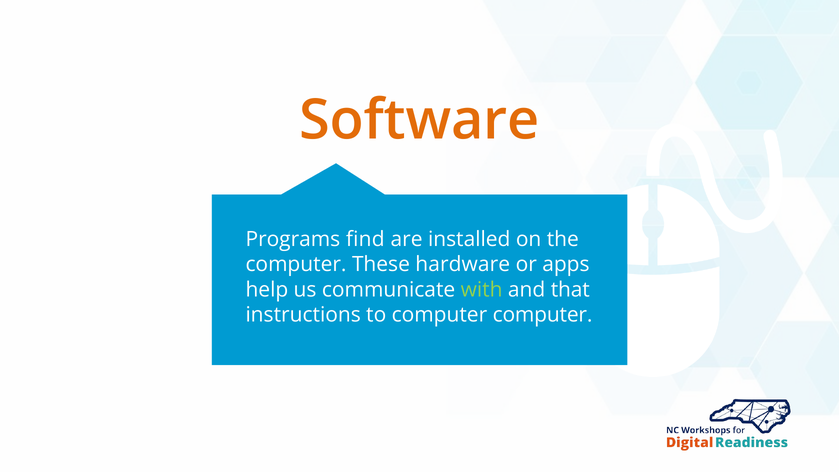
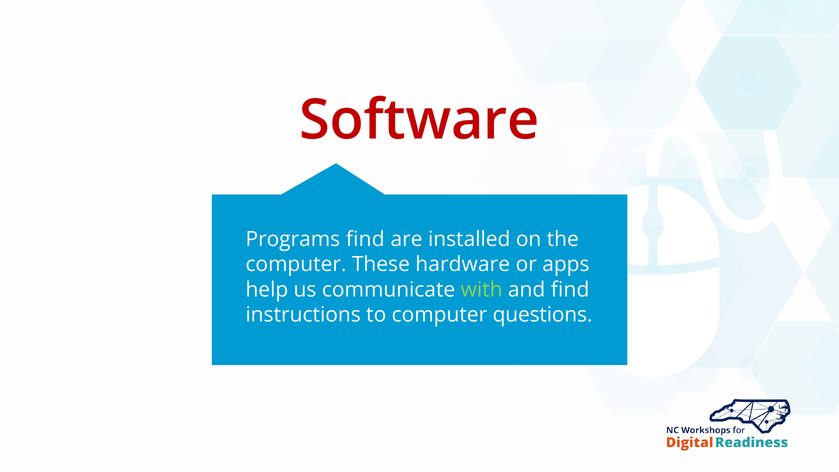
Software colour: orange -> red
and that: that -> find
computer computer: computer -> questions
